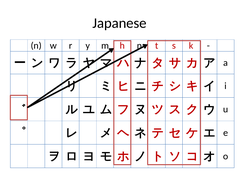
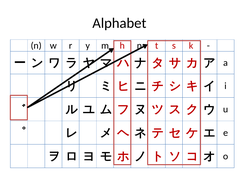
Japanese: Japanese -> Alphabet
